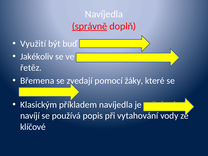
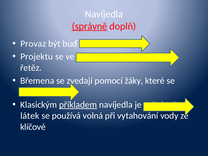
Využití: Využití -> Provaz
Jakékoliv: Jakékoliv -> Projektu
příkladem underline: none -> present
navíjí at (30, 116): navíjí -> látek
popis: popis -> volná
